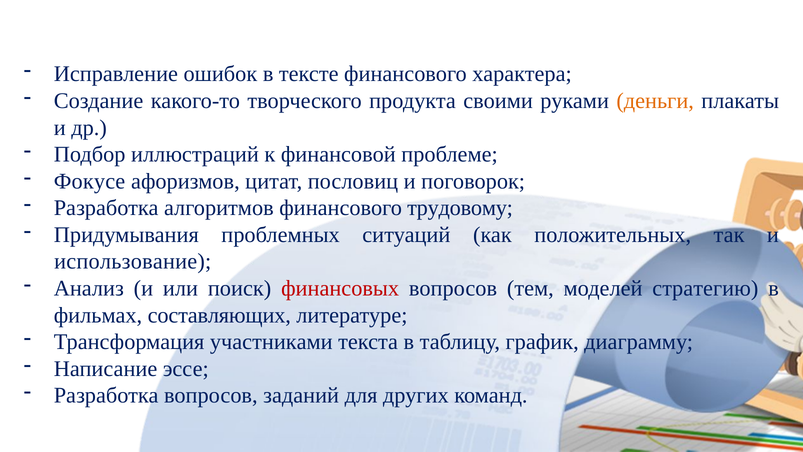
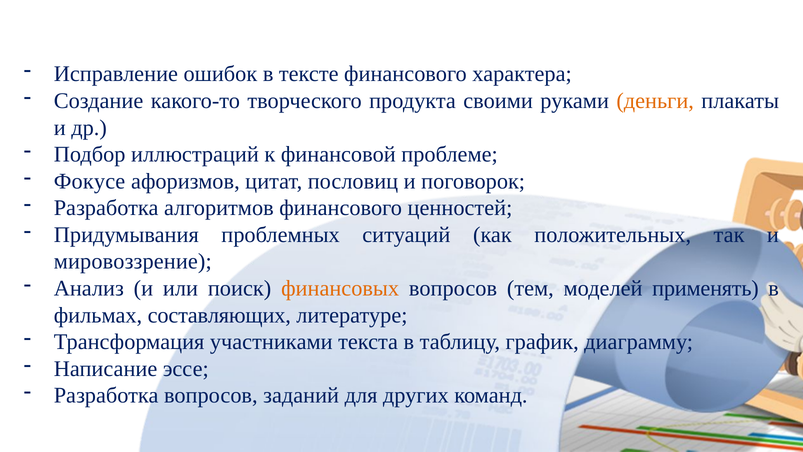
трудовому: трудовому -> ценностей
использование: использование -> мировоззрение
финансовых colour: red -> orange
стратегию: стратегию -> применять
